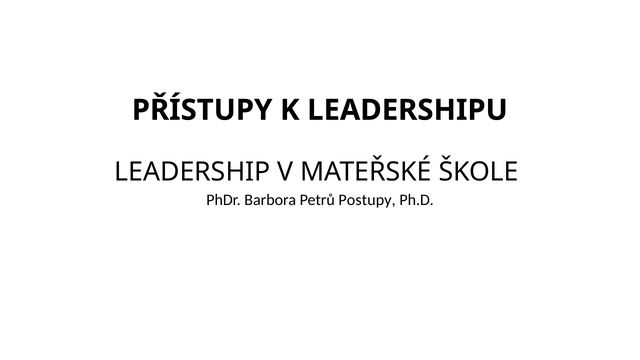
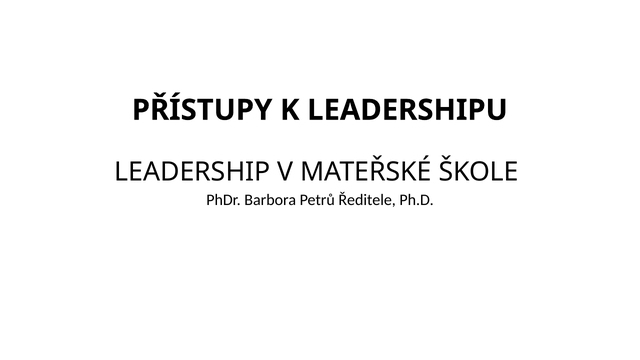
Postupy: Postupy -> Ředitele
